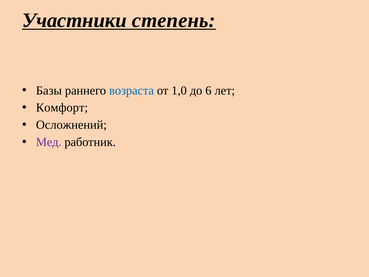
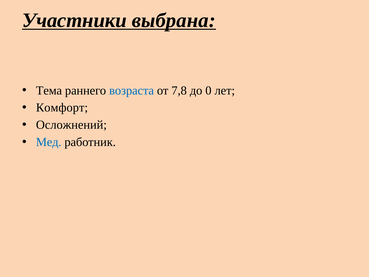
степень: степень -> выбрана
Базы: Базы -> Тема
1,0: 1,0 -> 7,8
6: 6 -> 0
Мед colour: purple -> blue
